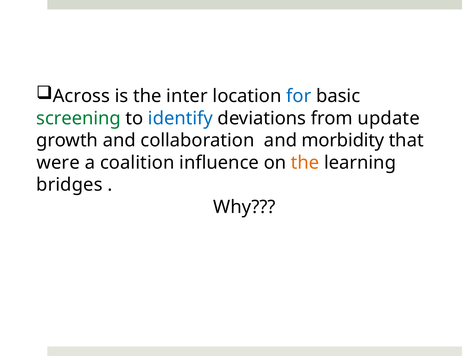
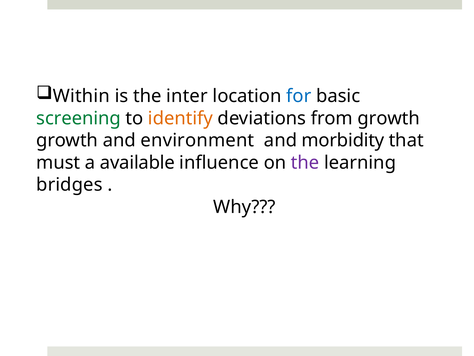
Across: Across -> Within
identify colour: blue -> orange
from update: update -> growth
collaboration: collaboration -> environment
were: were -> must
coalition: coalition -> available
the at (305, 162) colour: orange -> purple
